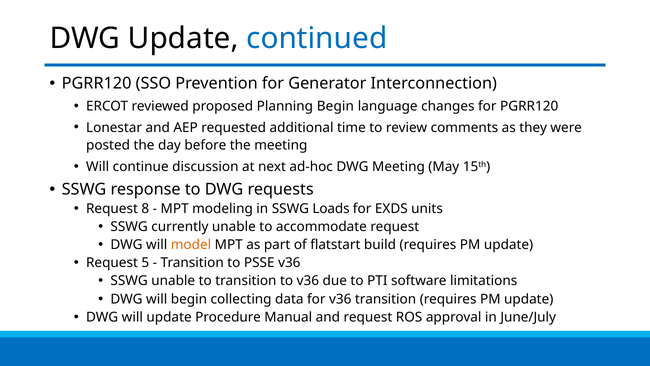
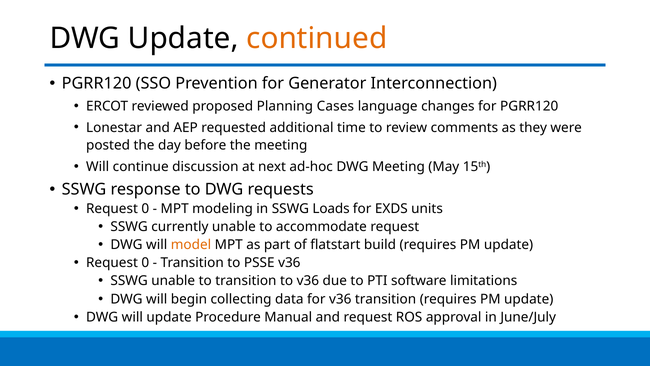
continued colour: blue -> orange
Planning Begin: Begin -> Cases
8 at (145, 209): 8 -> 0
5 at (145, 263): 5 -> 0
